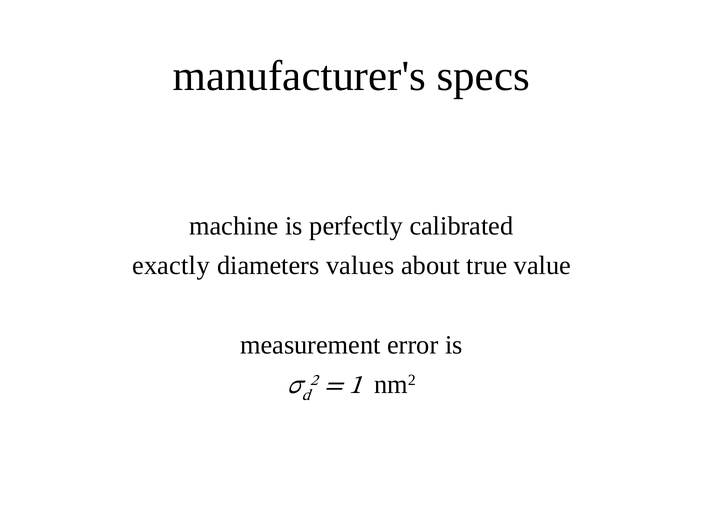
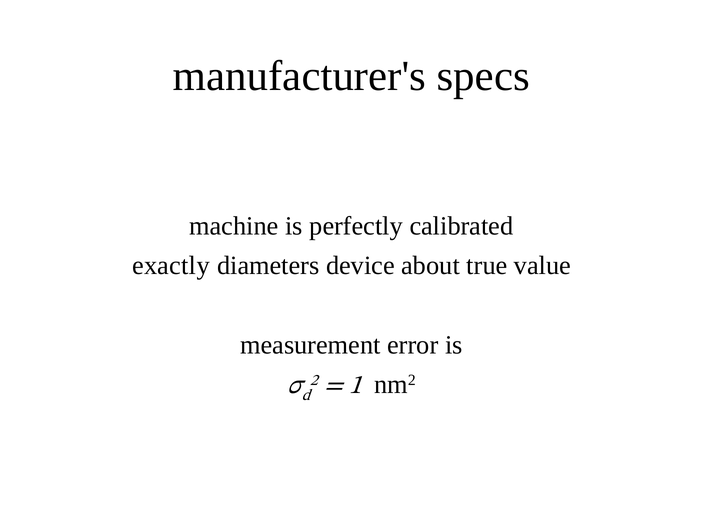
values: values -> device
